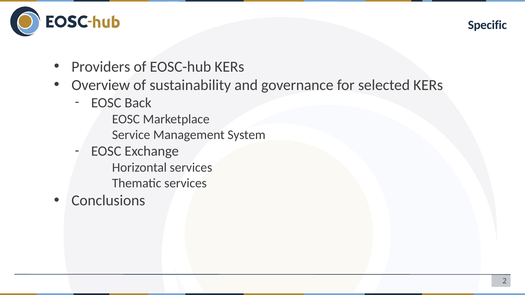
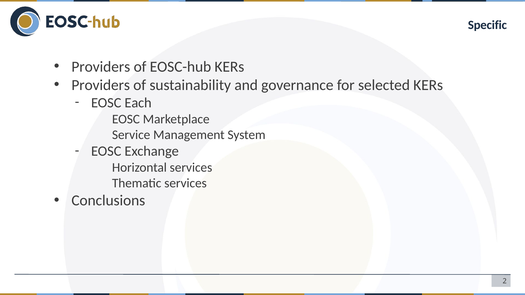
Overview at (101, 85): Overview -> Providers
Back: Back -> Each
